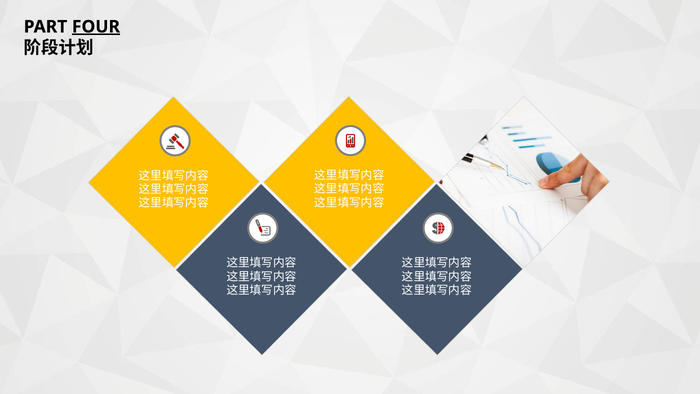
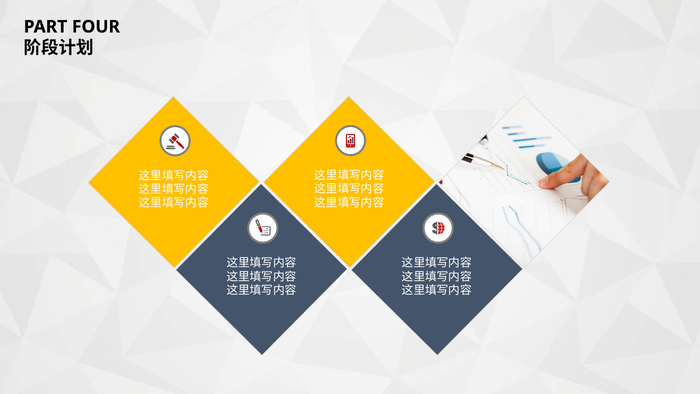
FOUR underline: present -> none
